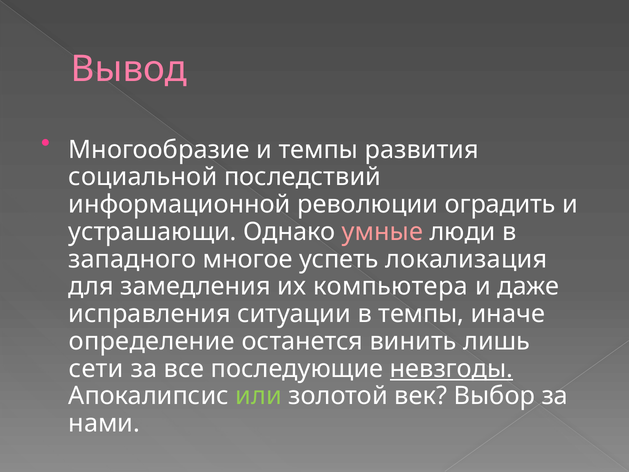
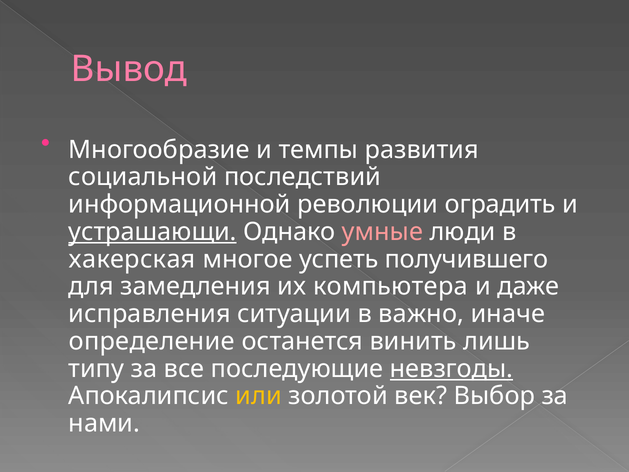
устрашающи underline: none -> present
западного: западного -> хакерская
локализация: локализация -> получившего
в темпы: темпы -> важно
сети: сети -> типу
или colour: light green -> yellow
